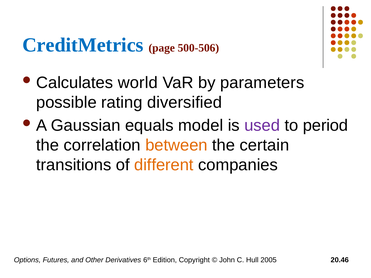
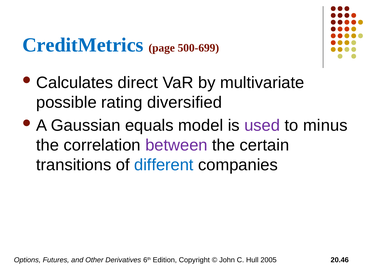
500-506: 500-506 -> 500-699
world: world -> direct
parameters: parameters -> multivariate
period: period -> minus
between colour: orange -> purple
different colour: orange -> blue
